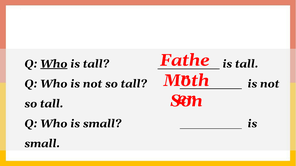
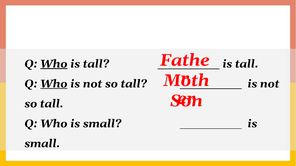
Who at (54, 84) underline: none -> present
